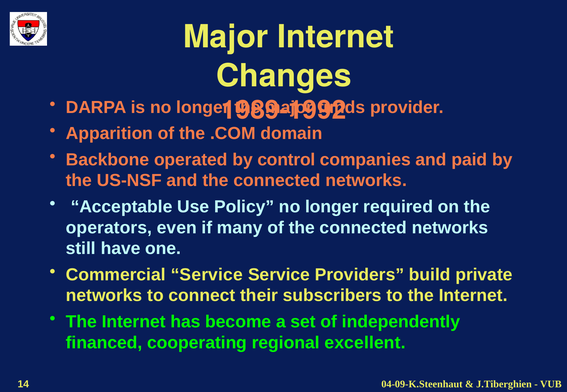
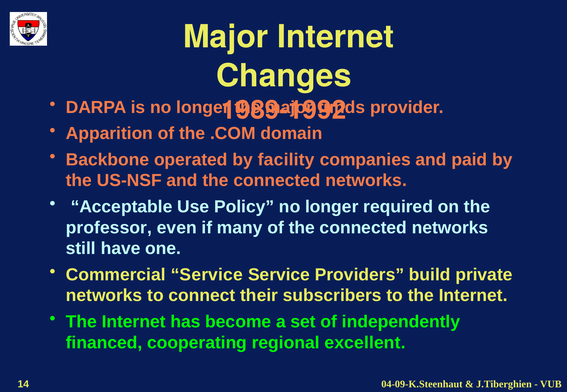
control: control -> facility
operators: operators -> professor
